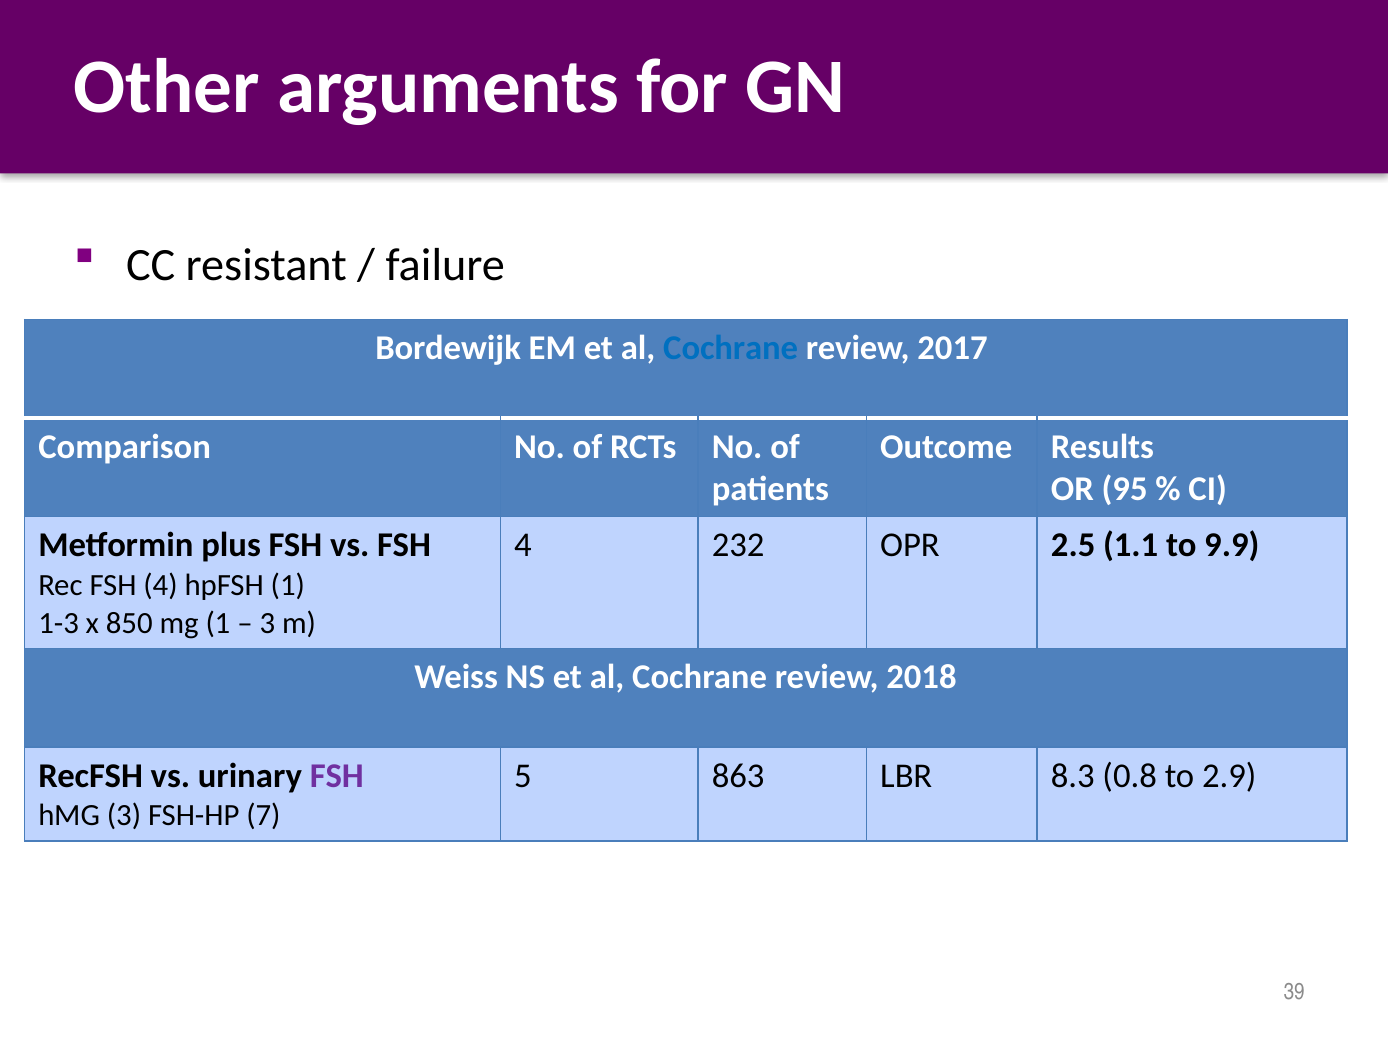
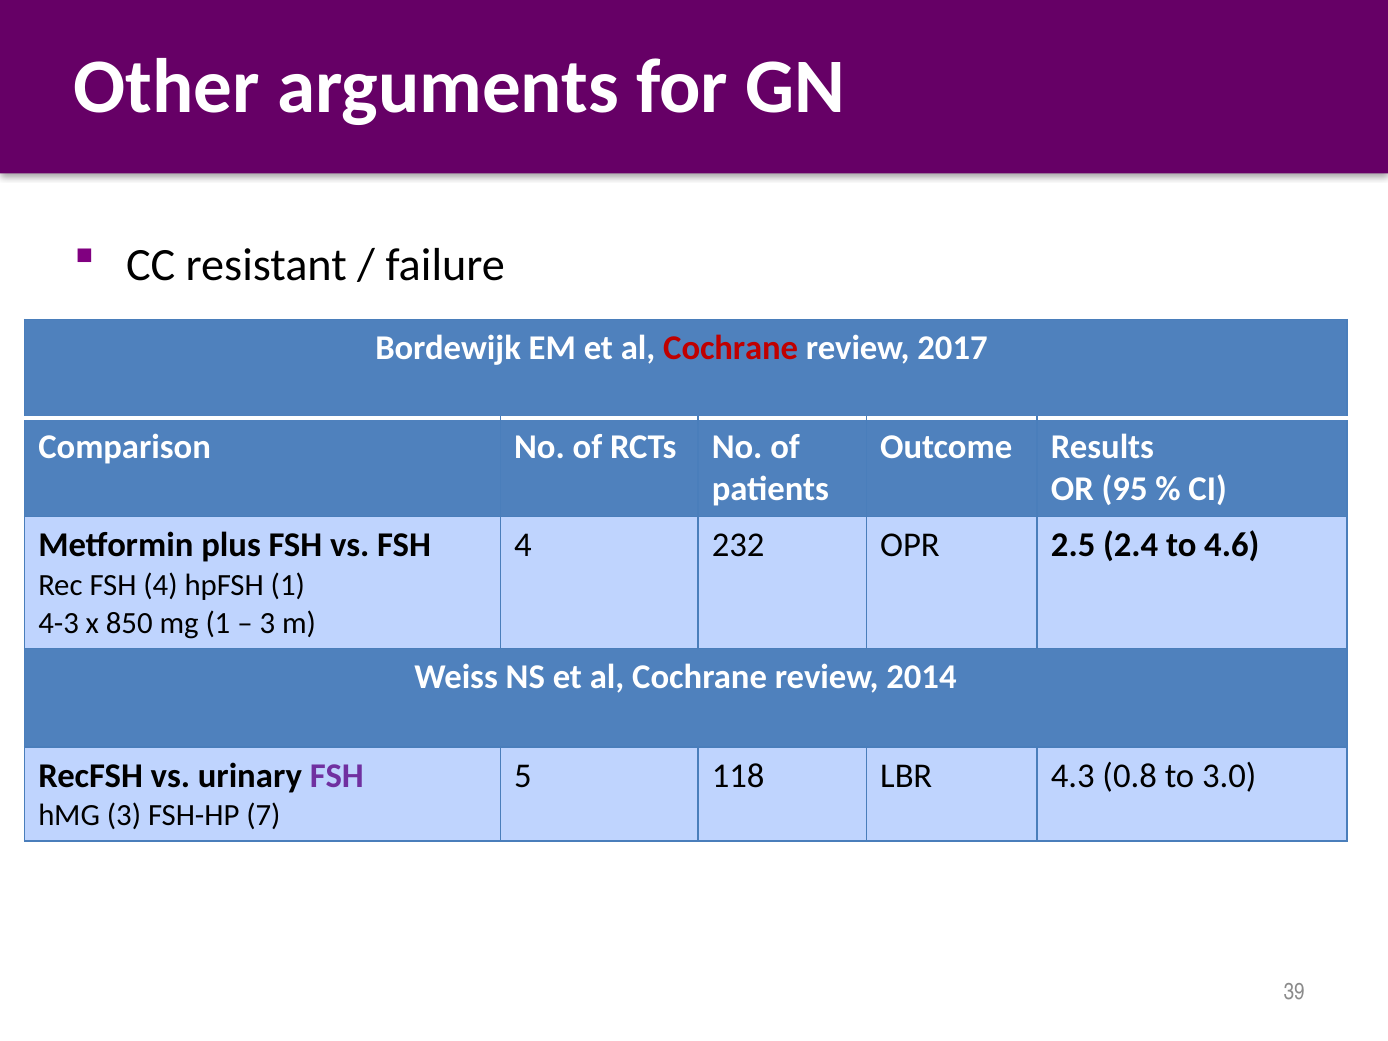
Cochrane at (731, 348) colour: blue -> red
1.1: 1.1 -> 2.4
9.9: 9.9 -> 4.6
1-3: 1-3 -> 4-3
2018: 2018 -> 2014
863: 863 -> 118
8.3: 8.3 -> 4.3
2.9: 2.9 -> 3.0
